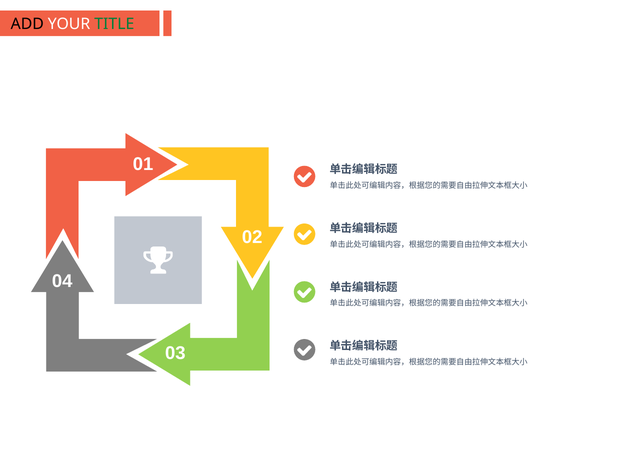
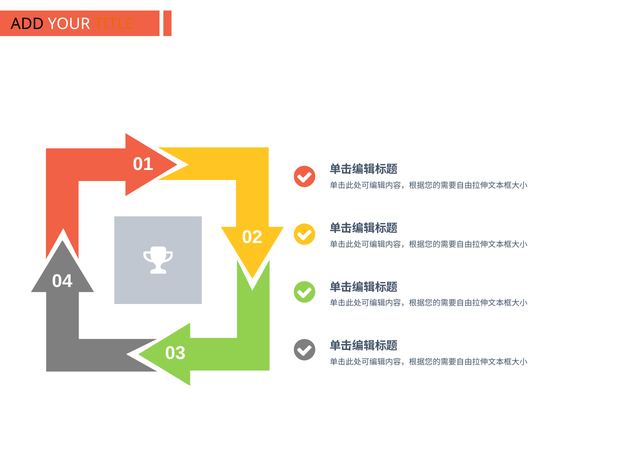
TITLE colour: green -> orange
